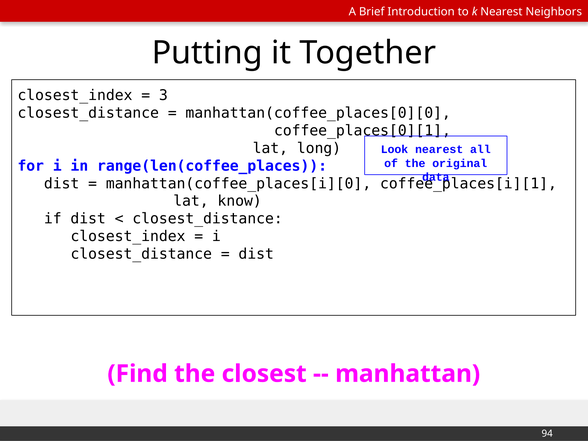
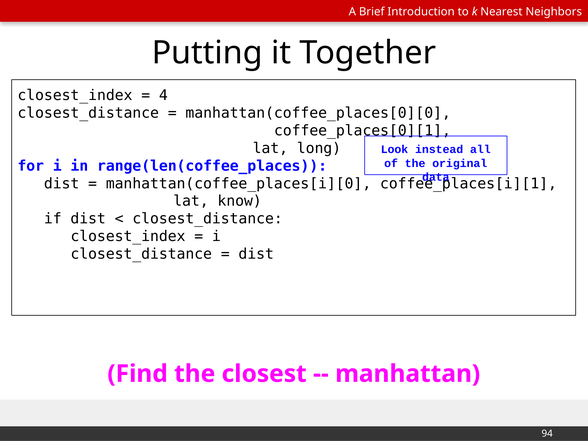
3: 3 -> 4
Look nearest: nearest -> instead
